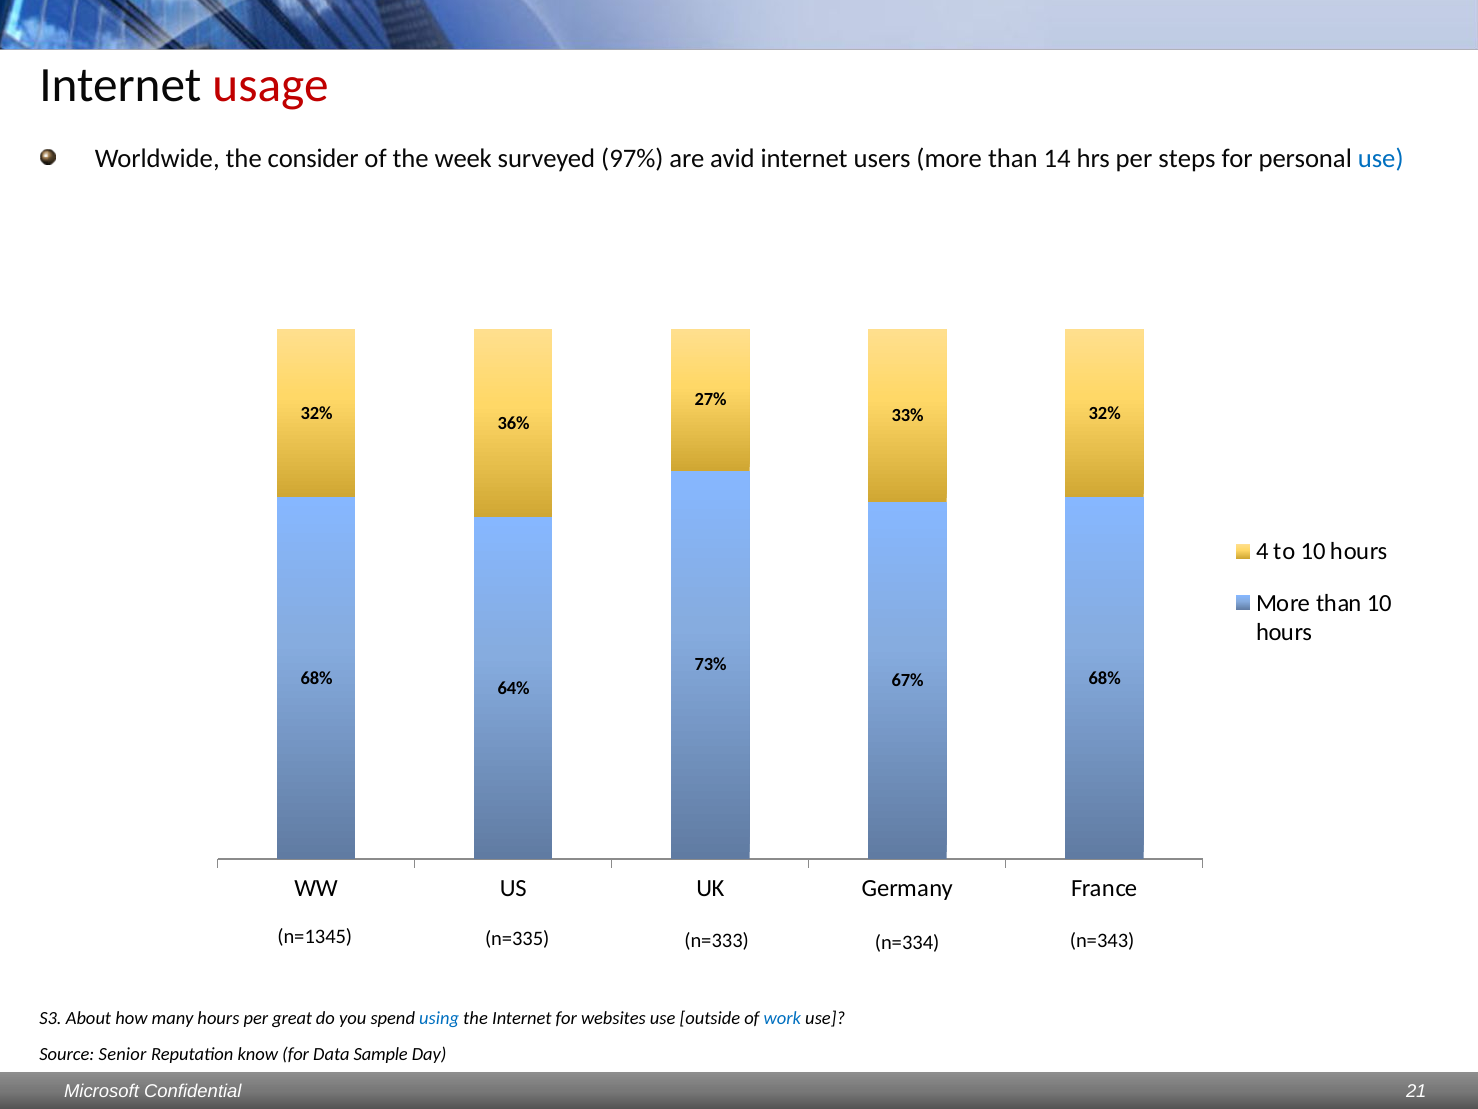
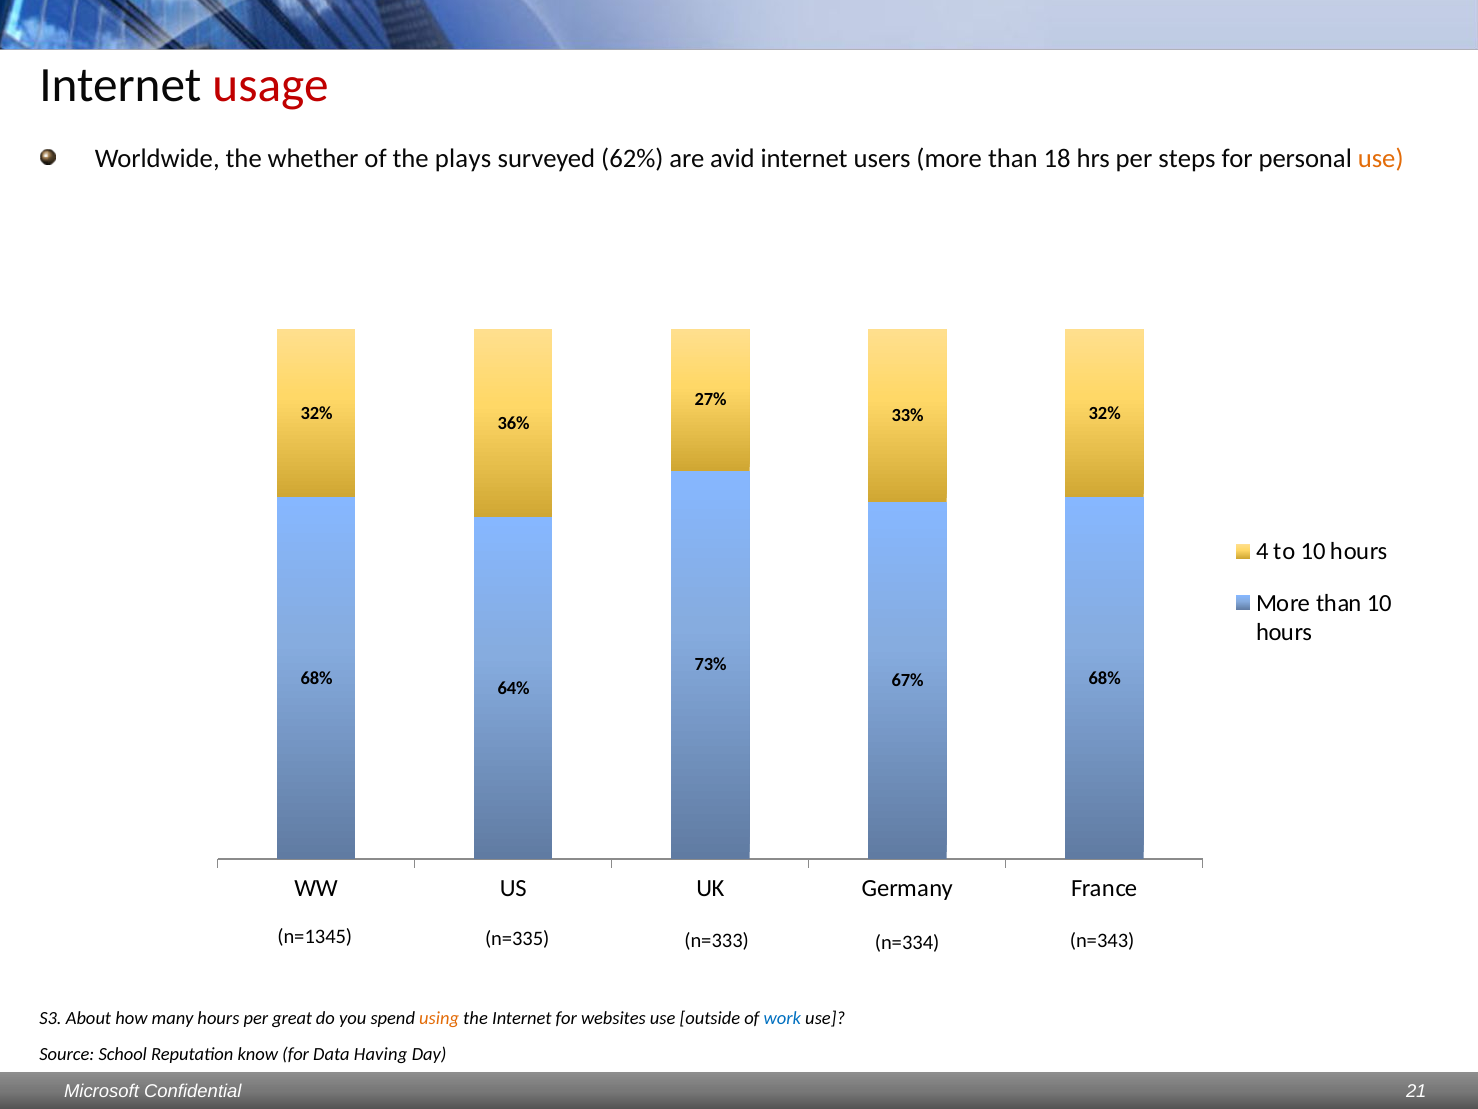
consider: consider -> whether
week: week -> plays
97%: 97% -> 62%
14: 14 -> 18
use at (1381, 159) colour: blue -> orange
using colour: blue -> orange
Senior: Senior -> School
Sample: Sample -> Having
